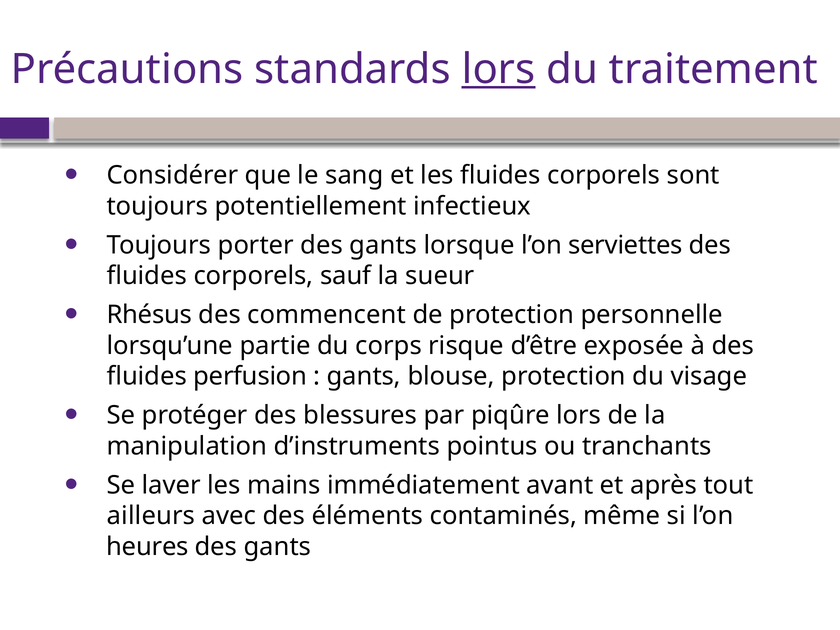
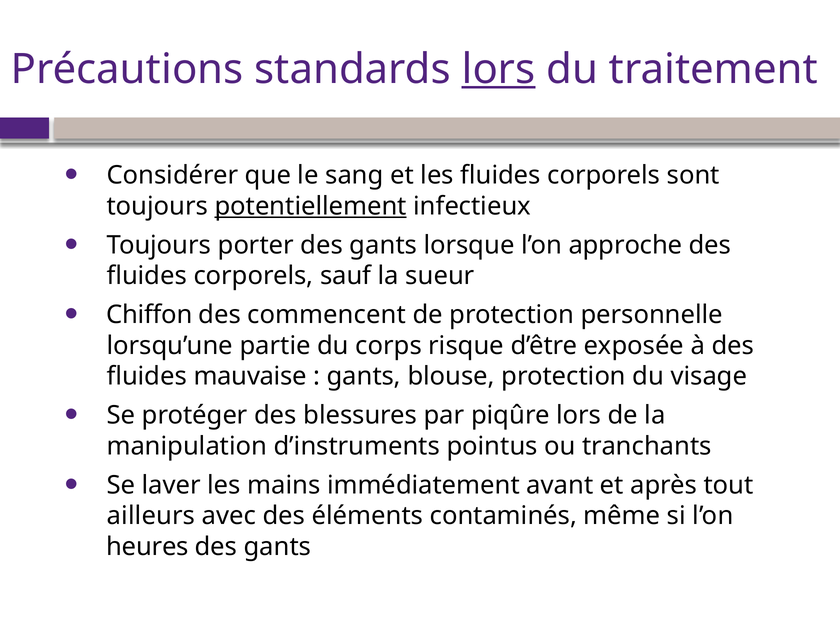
potentiellement underline: none -> present
serviettes: serviettes -> approche
Rhésus: Rhésus -> Chiffon
perfusion: perfusion -> mauvaise
